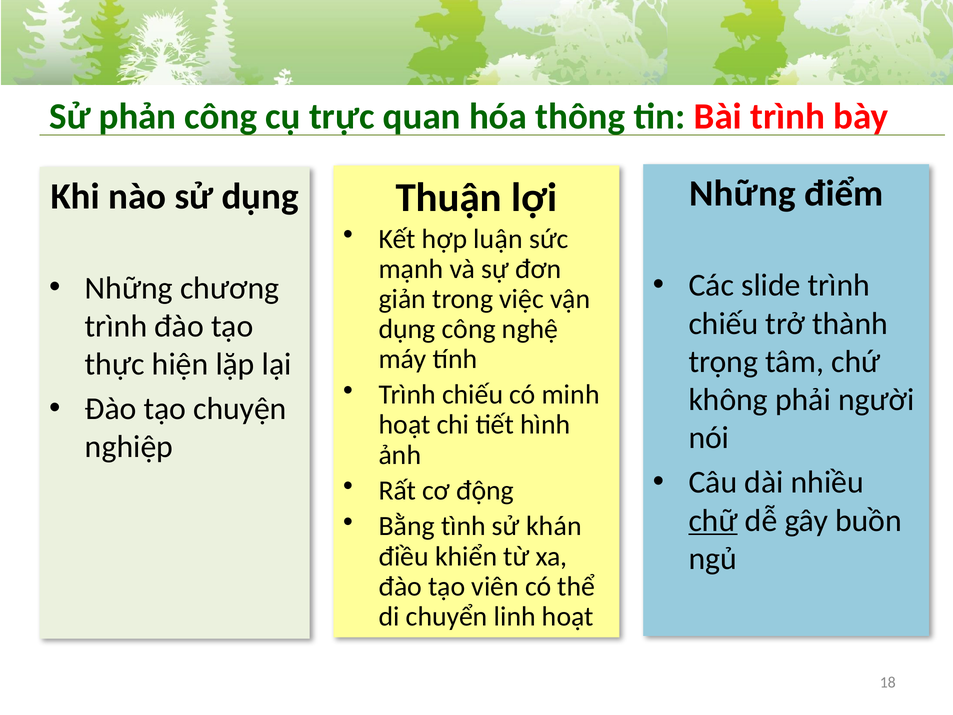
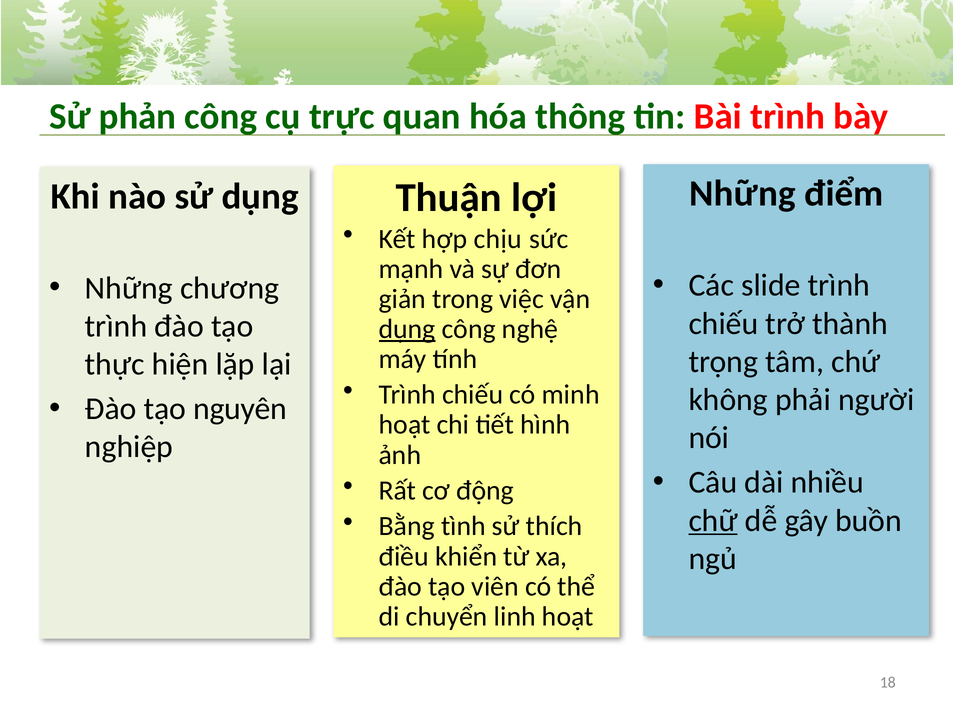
luận: luận -> chịu
dụng at (407, 329) underline: none -> present
chuyện: chuyện -> nguyên
khán: khán -> thích
